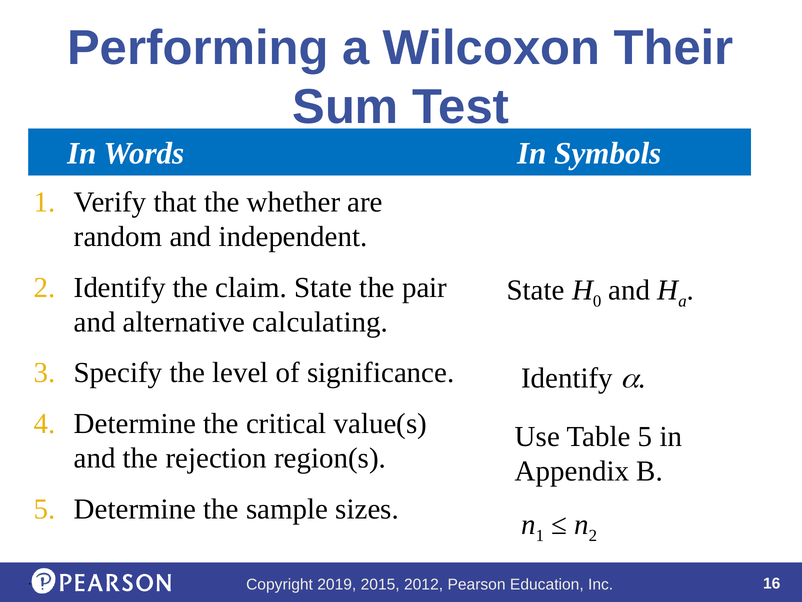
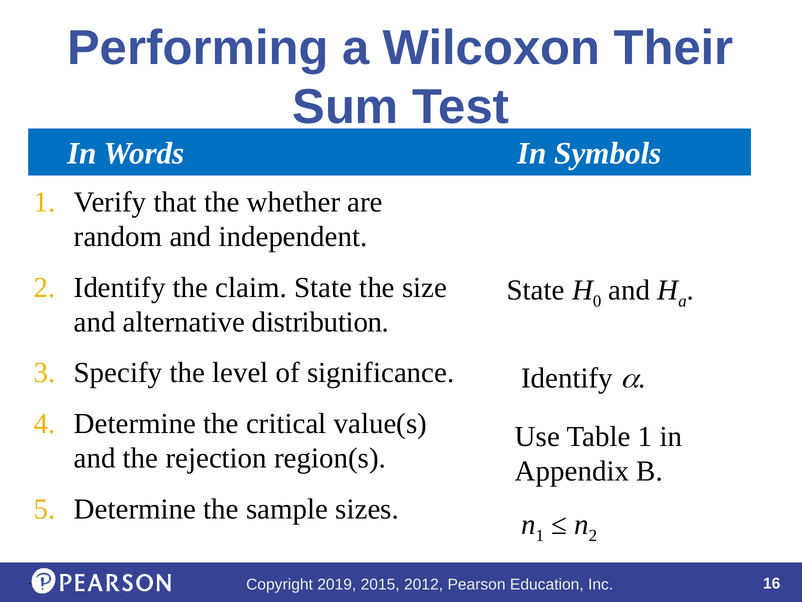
pair: pair -> size
calculating: calculating -> distribution
Table 5: 5 -> 1
